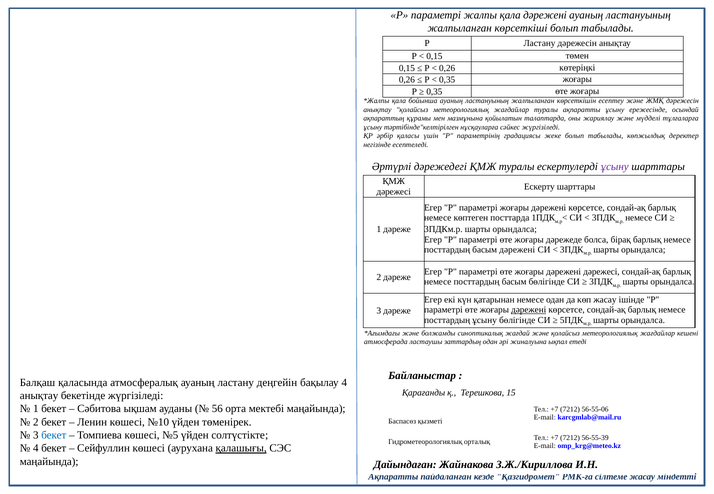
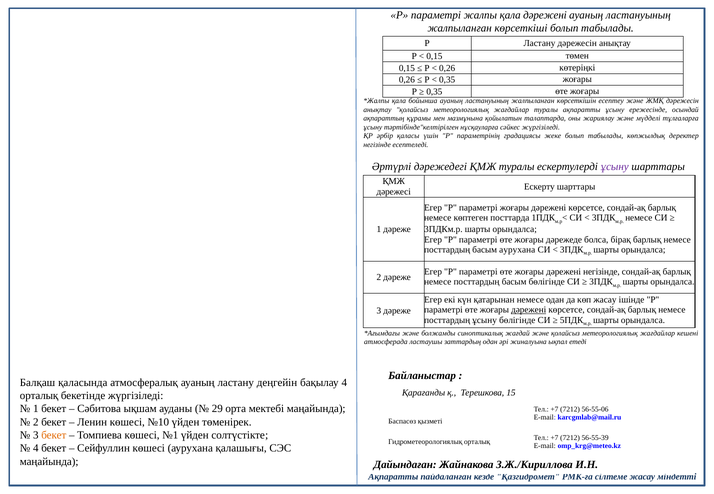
басым дәрежені: дәрежені -> аурухана
дәрежені дәрежесі: дәрежесі -> негізінде
анықтау at (39, 396): анықтау -> орталық
56: 56 -> 29
бекет at (54, 435) colour: blue -> orange
№5: №5 -> №1
қалашығы underline: present -> none
